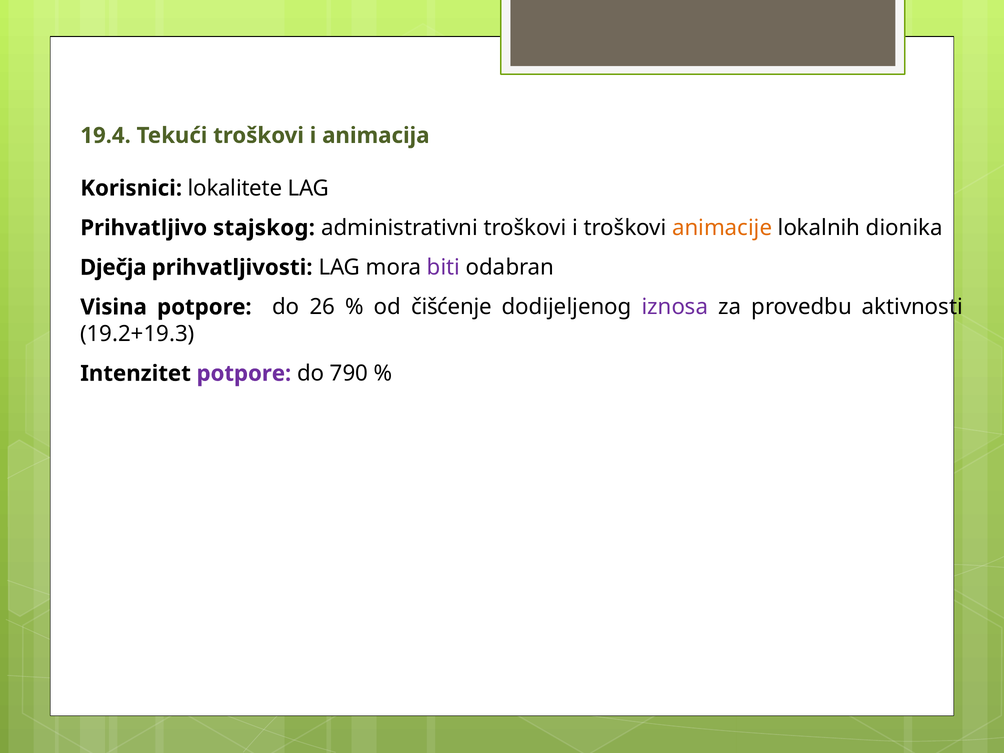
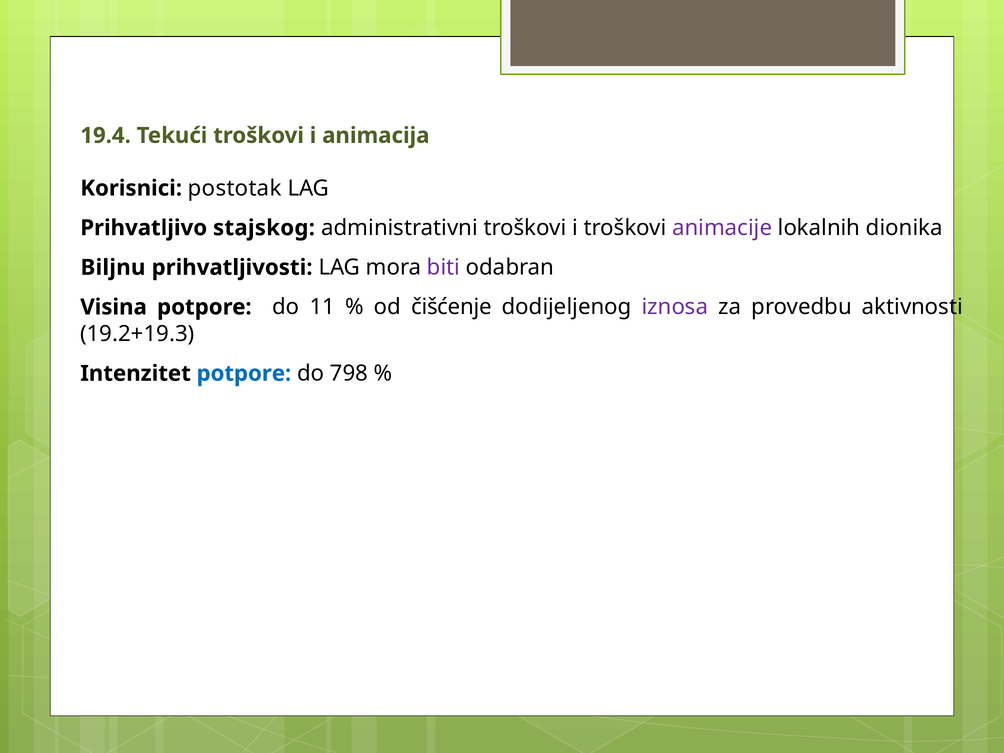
lokalitete: lokalitete -> postotak
animacije colour: orange -> purple
Dječja: Dječja -> Biljnu
26: 26 -> 11
potpore at (244, 373) colour: purple -> blue
790: 790 -> 798
